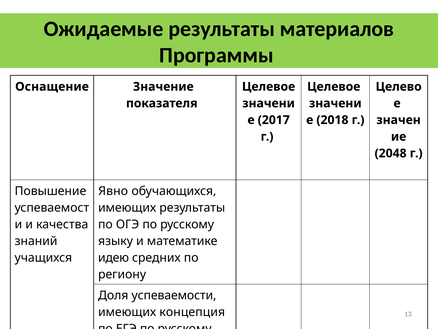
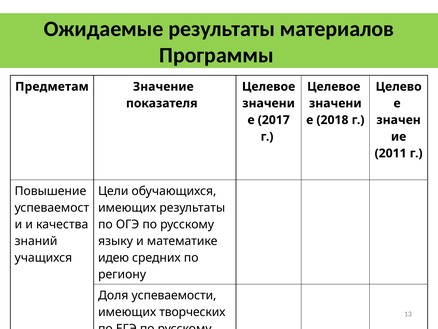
Оснащение: Оснащение -> Предметам
2048: 2048 -> 2011
Явно: Явно -> Цели
концепция: концепция -> творческих
